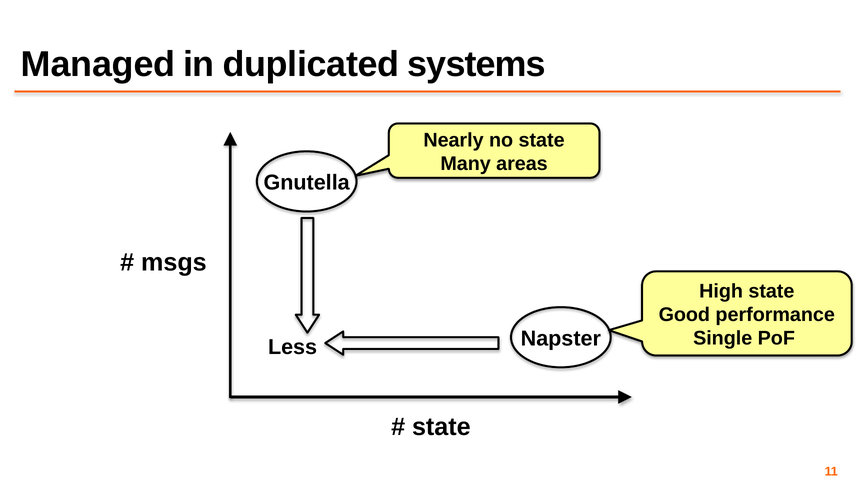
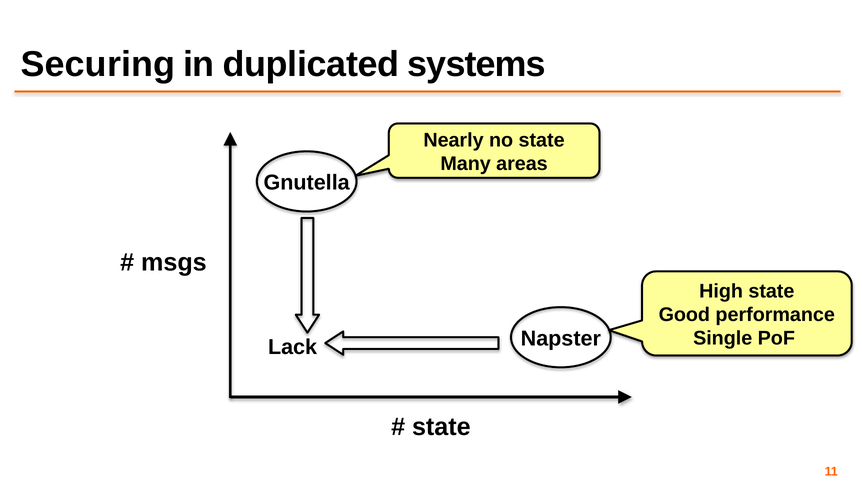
Managed: Managed -> Securing
Less: Less -> Lack
